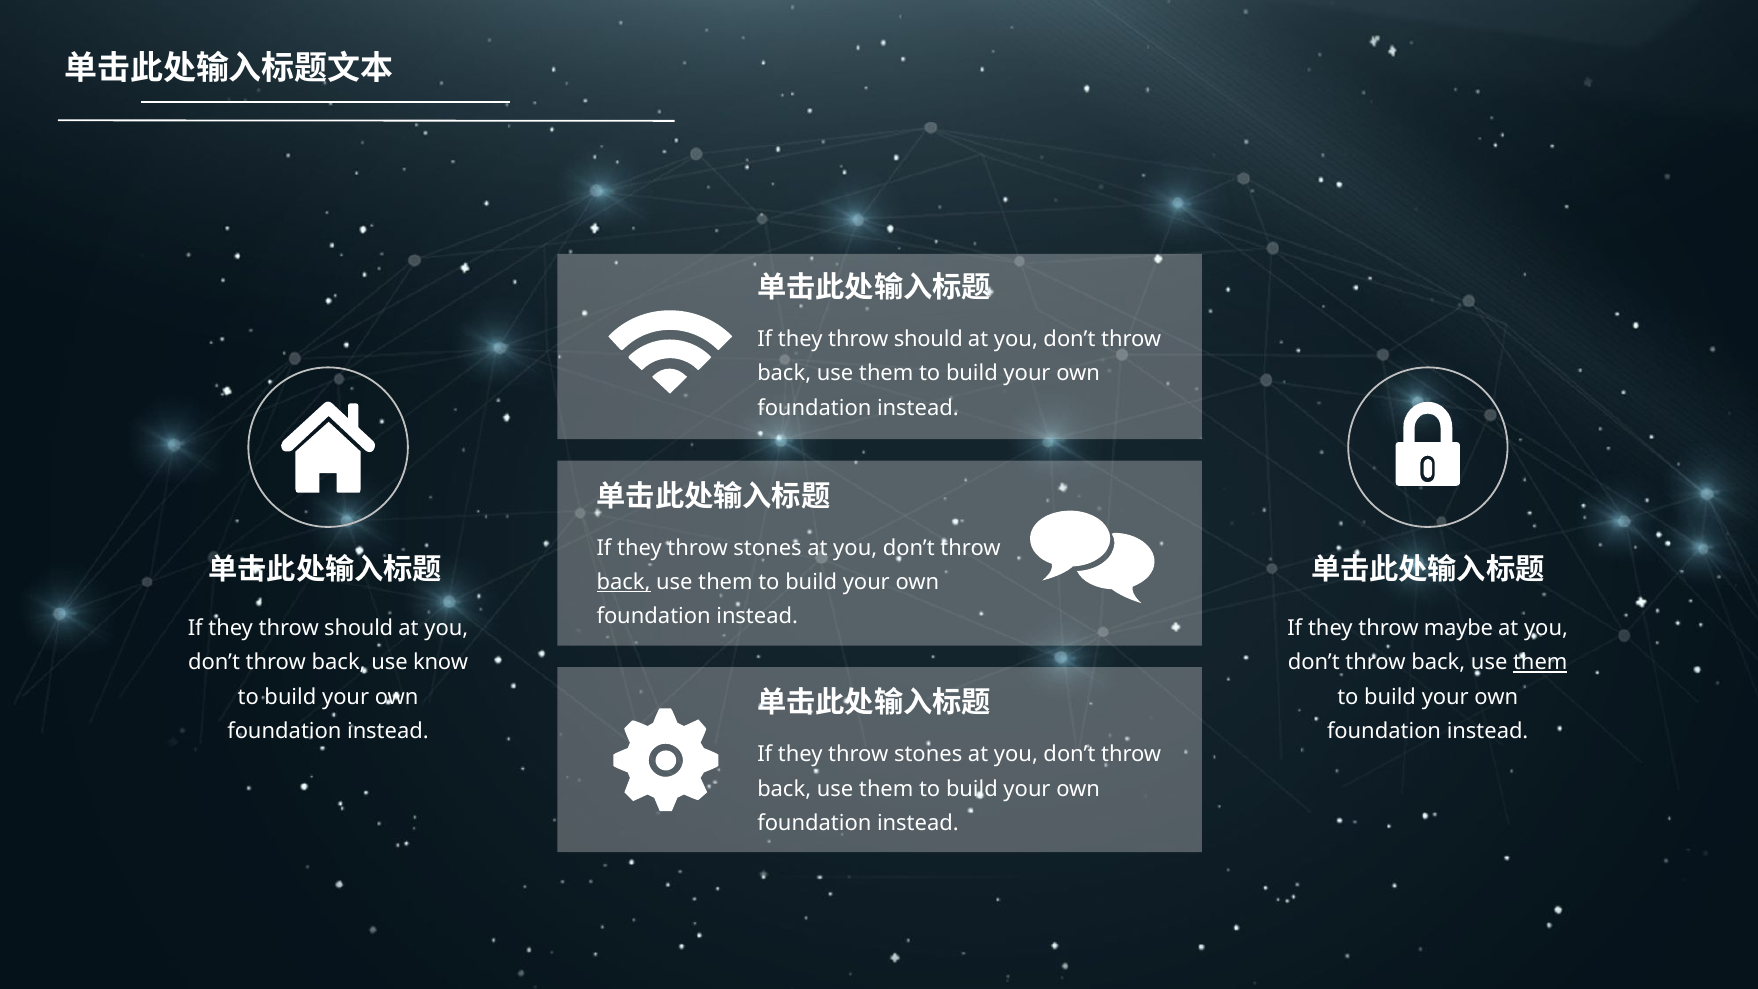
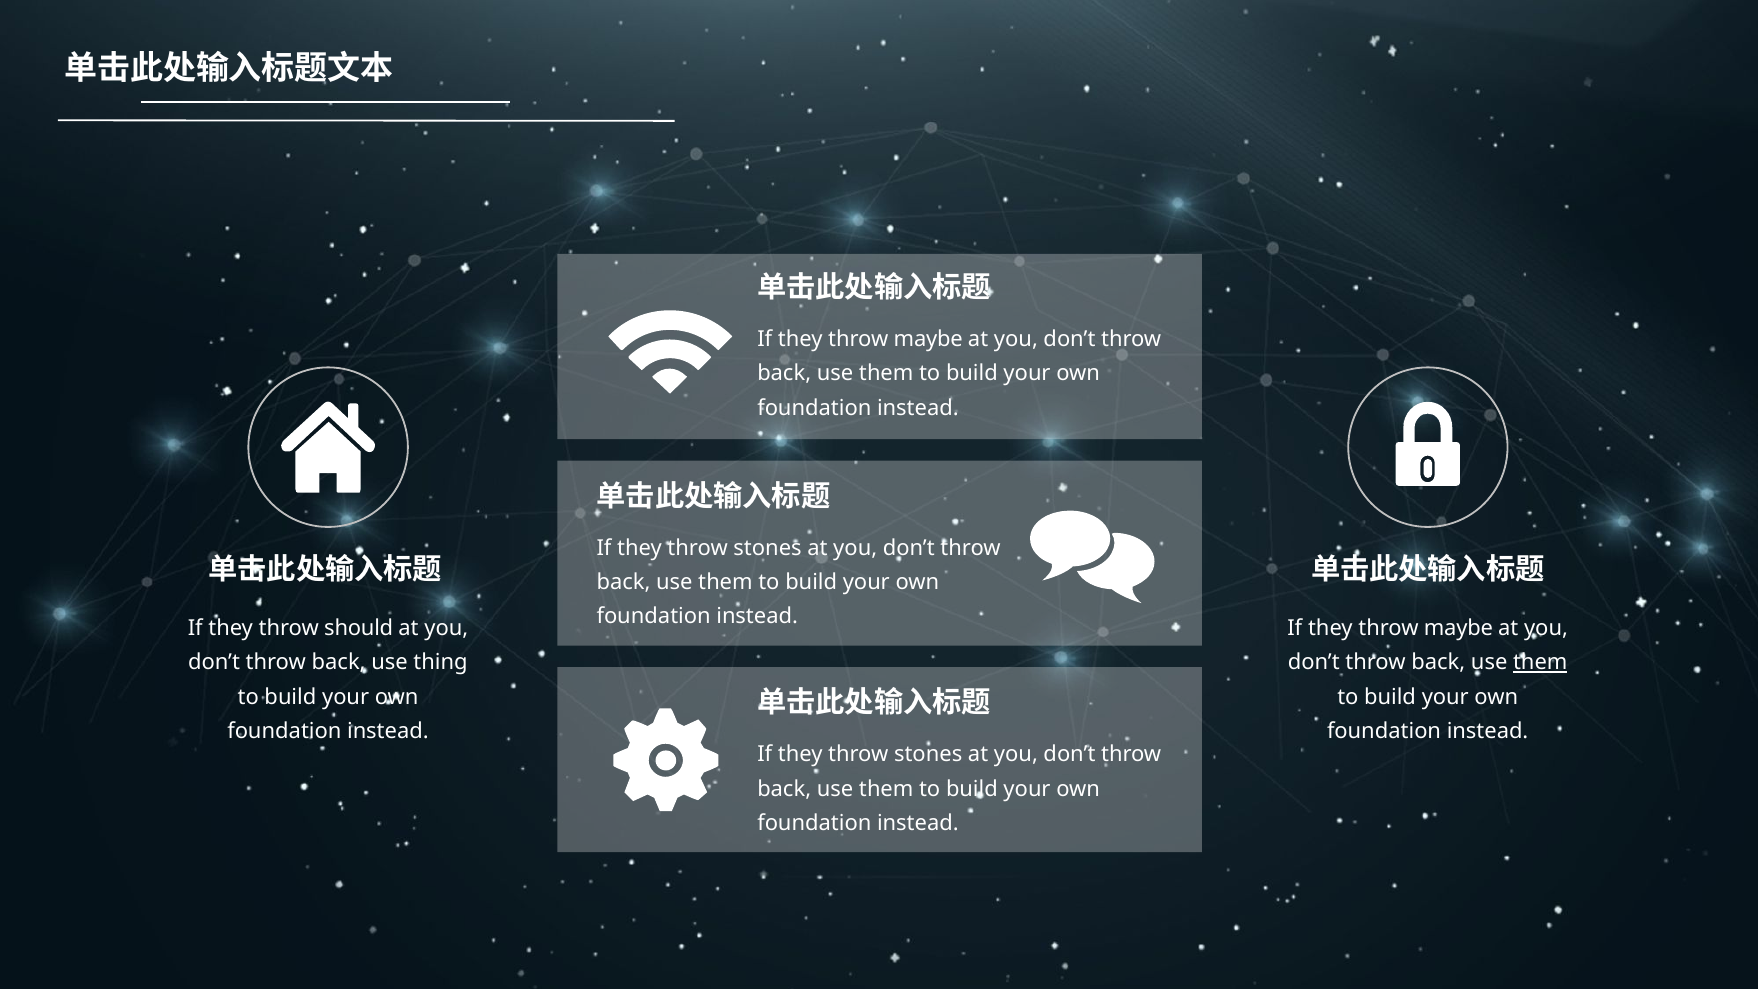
should at (928, 339): should -> maybe
back at (624, 582) underline: present -> none
know: know -> thing
